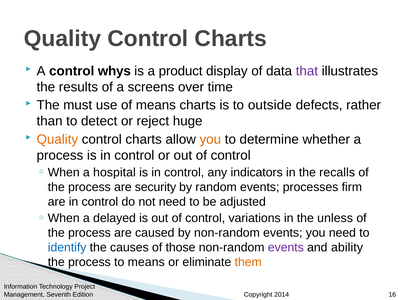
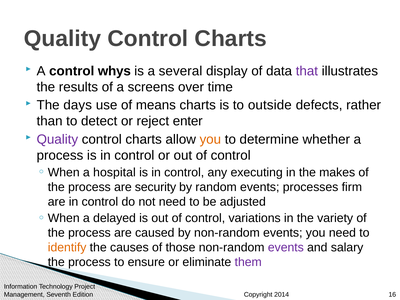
product: product -> several
must: must -> days
huge: huge -> enter
Quality at (57, 139) colour: orange -> purple
indicators: indicators -> executing
recalls: recalls -> makes
unless: unless -> variety
identify colour: blue -> orange
ability: ability -> salary
to means: means -> ensure
them colour: orange -> purple
